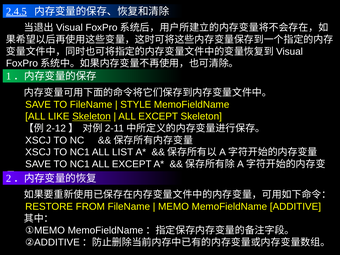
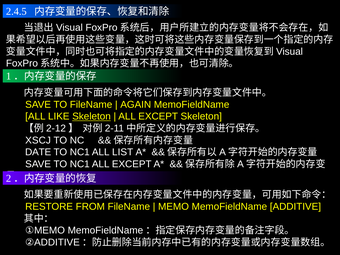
2.4.5 underline: present -> none
STYLE: STYLE -> AGAIN
XSCJ at (38, 152): XSCJ -> DATE
